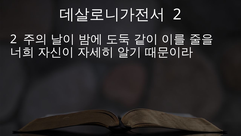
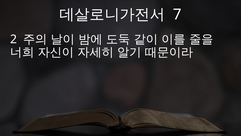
2 at (177, 15): 2 -> 7
